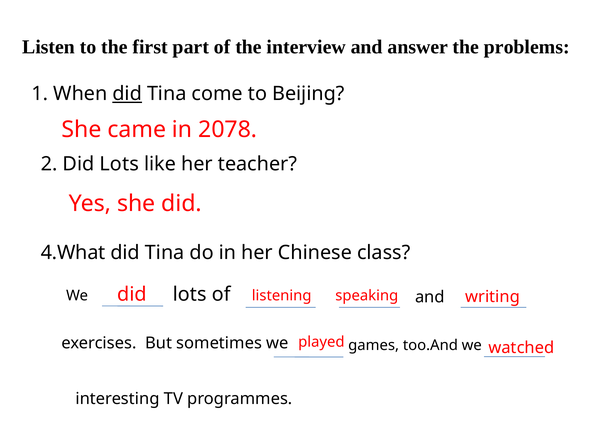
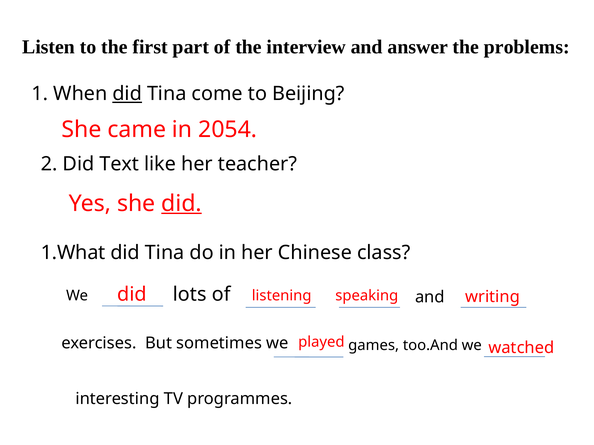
2078: 2078 -> 2054
Did Lots: Lots -> Text
did at (182, 204) underline: none -> present
4.What: 4.What -> 1.What
